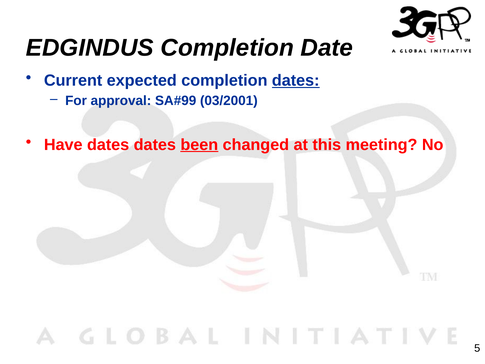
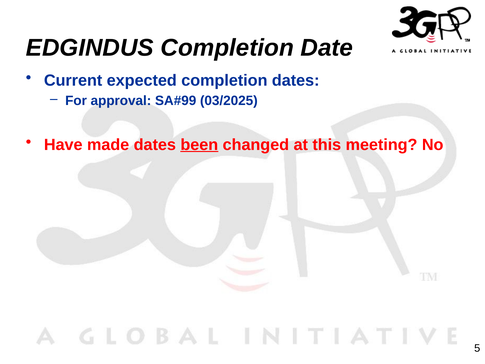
dates at (296, 80) underline: present -> none
03/2001: 03/2001 -> 03/2025
Have dates: dates -> made
